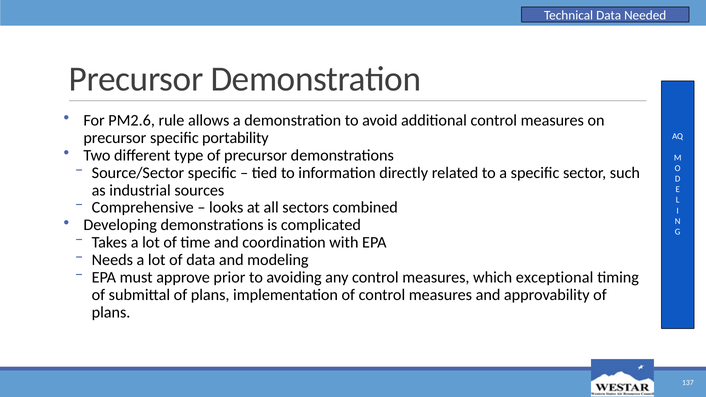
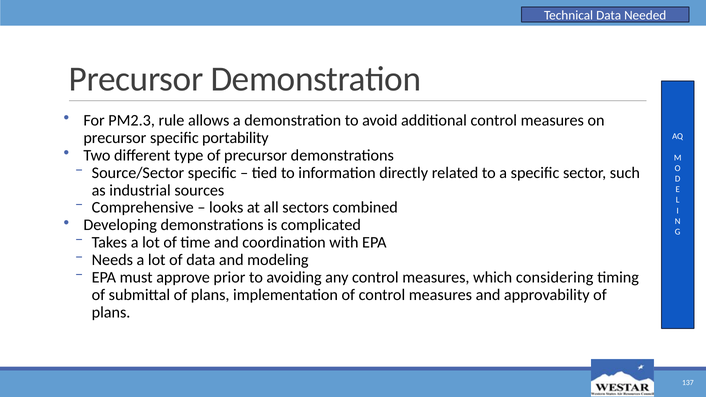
PM2.6: PM2.6 -> PM2.3
exceptional: exceptional -> considering
